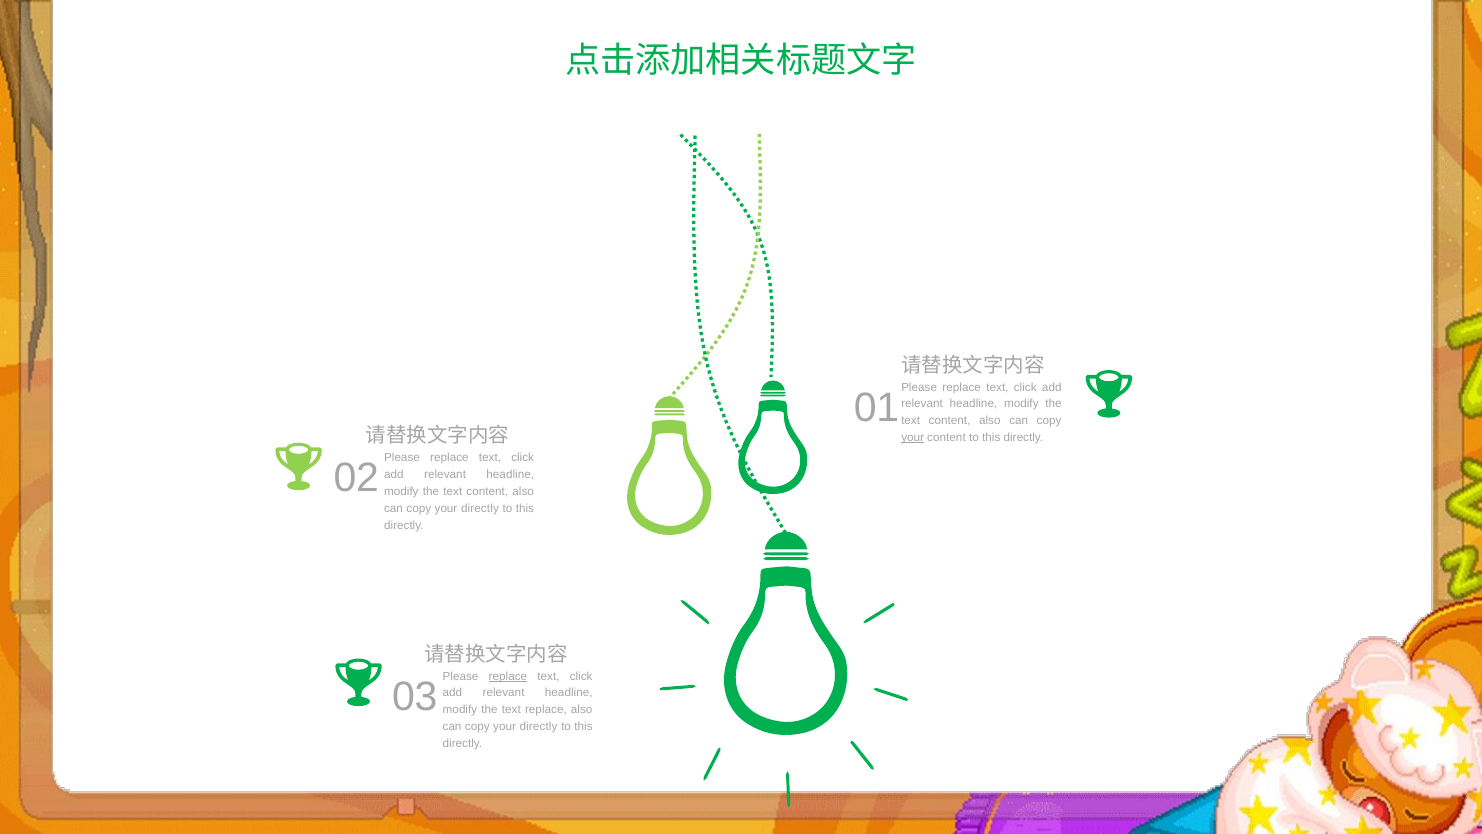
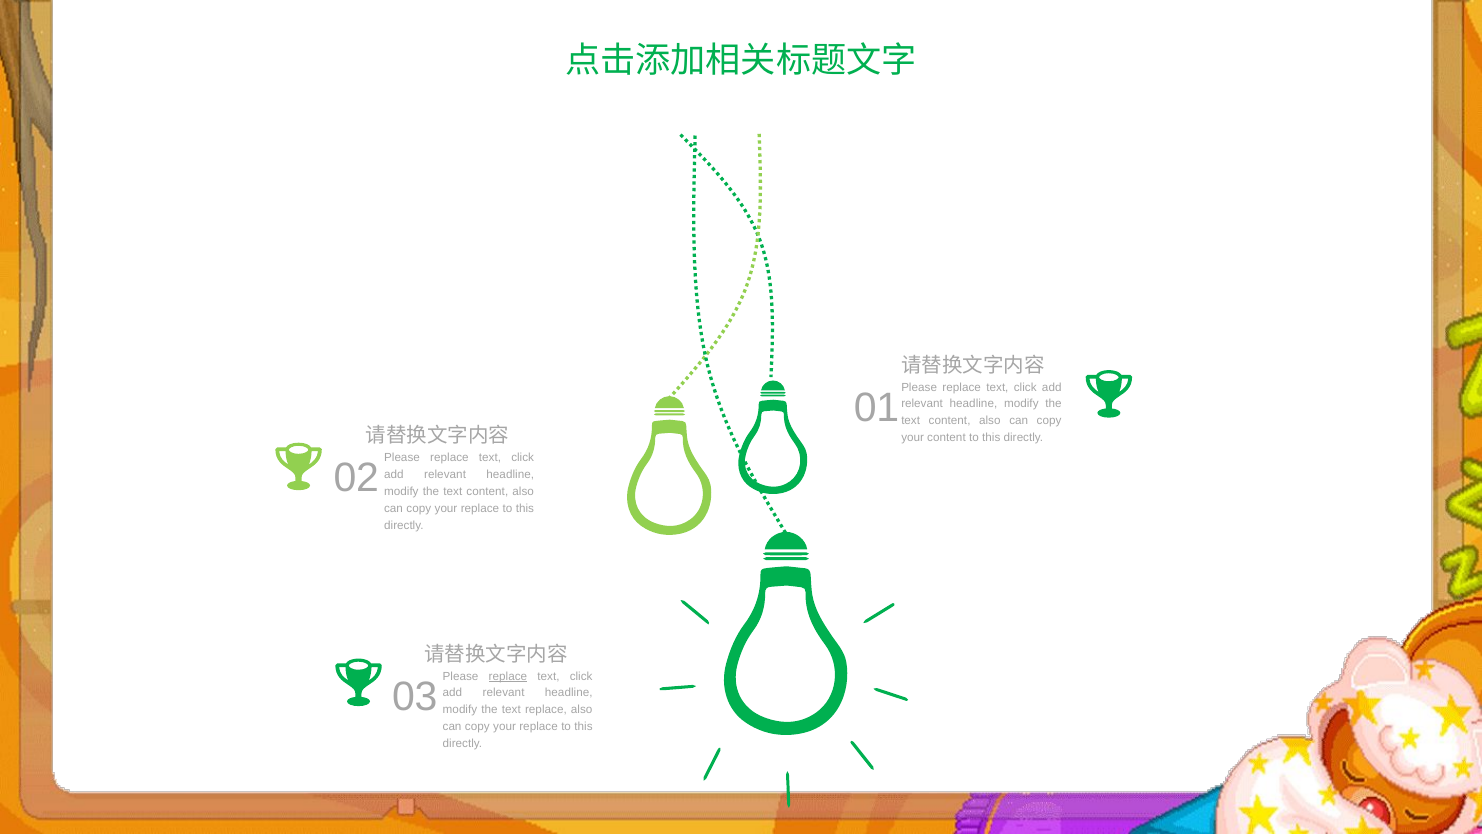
your at (913, 437) underline: present -> none
directly at (480, 508): directly -> replace
directly at (538, 726): directly -> replace
